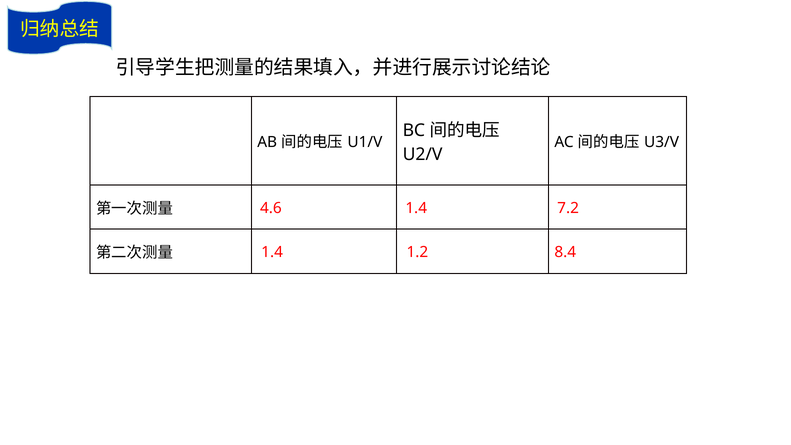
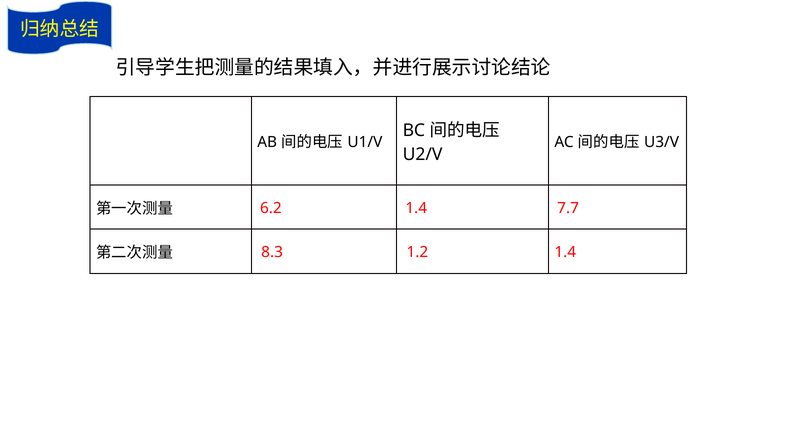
4.6: 4.6 -> 6.2
7.2: 7.2 -> 7.7
1.4 at (272, 252): 1.4 -> 8.3
1.2 8.4: 8.4 -> 1.4
